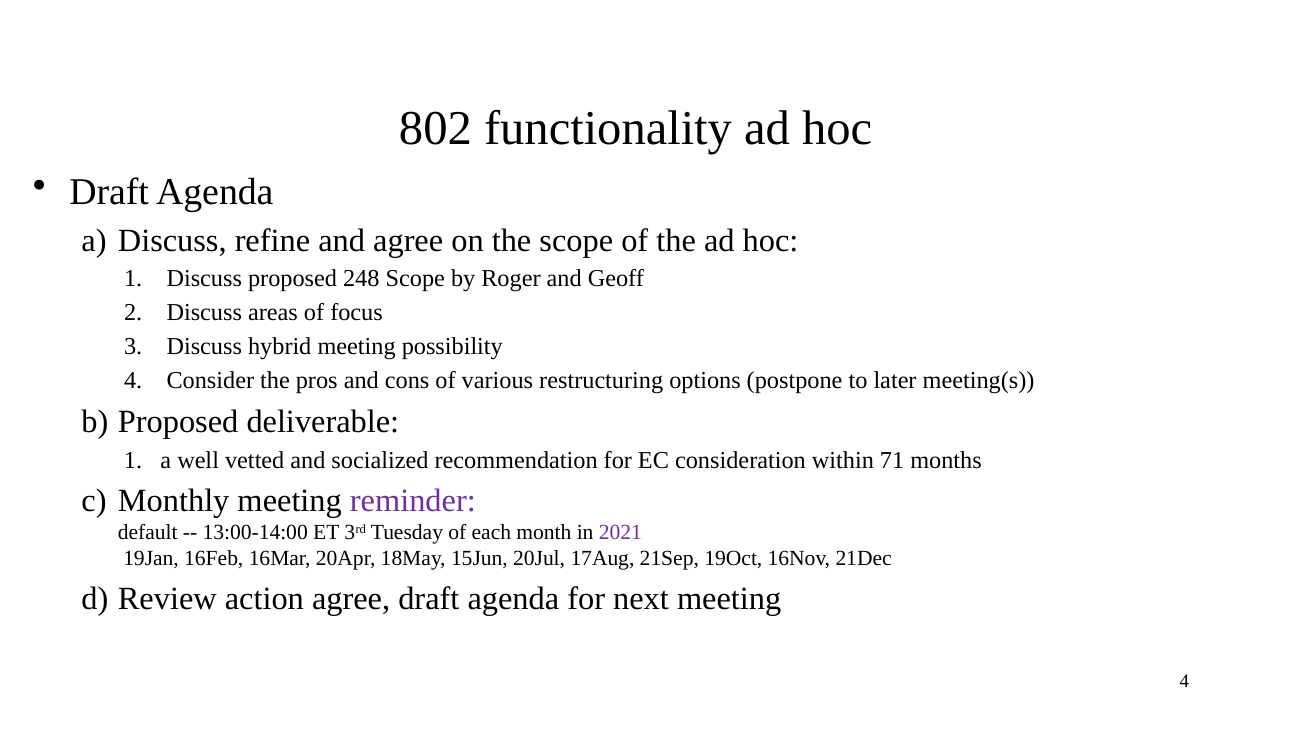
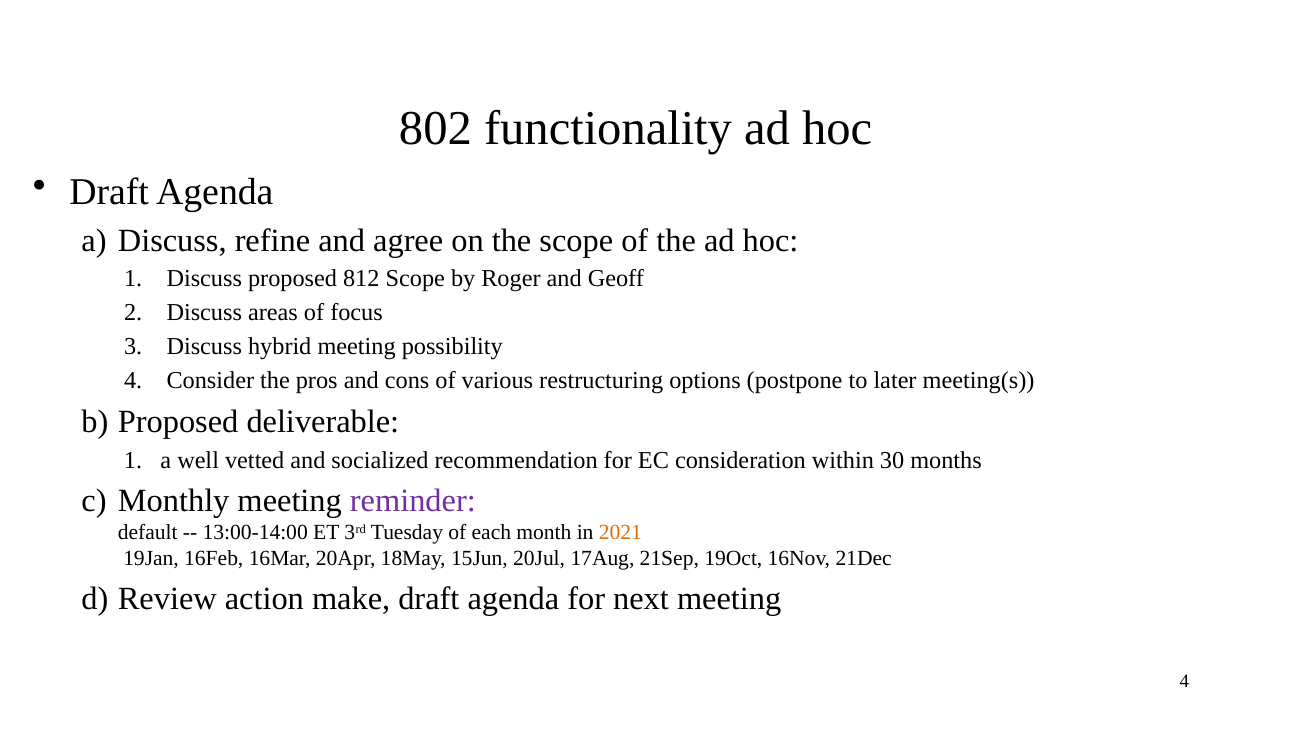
248: 248 -> 812
71: 71 -> 30
2021 colour: purple -> orange
action agree: agree -> make
